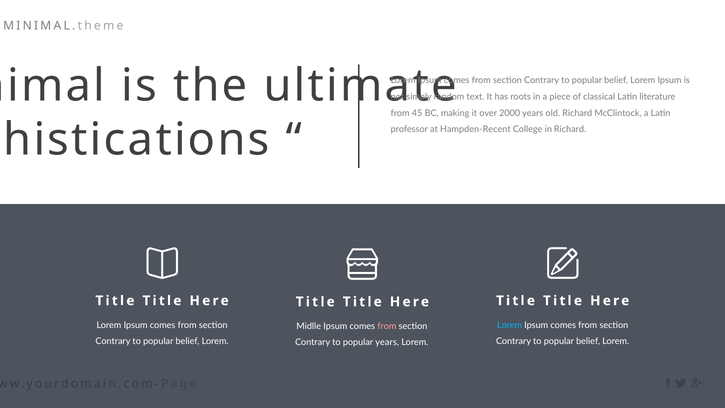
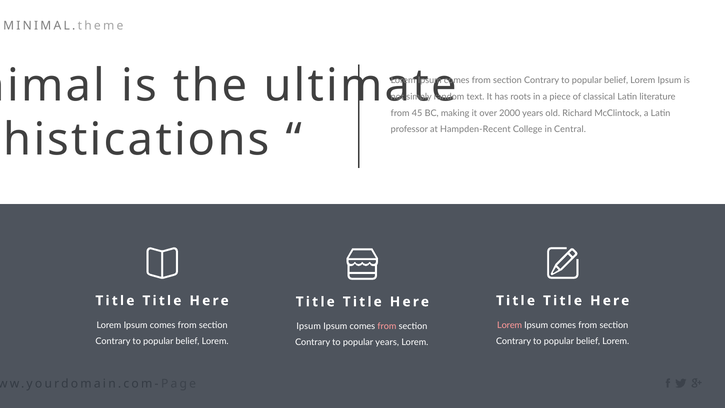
in Richard: Richard -> Central
Lorem at (510, 325) colour: light blue -> pink
Midlle at (309, 326): Midlle -> Ipsum
